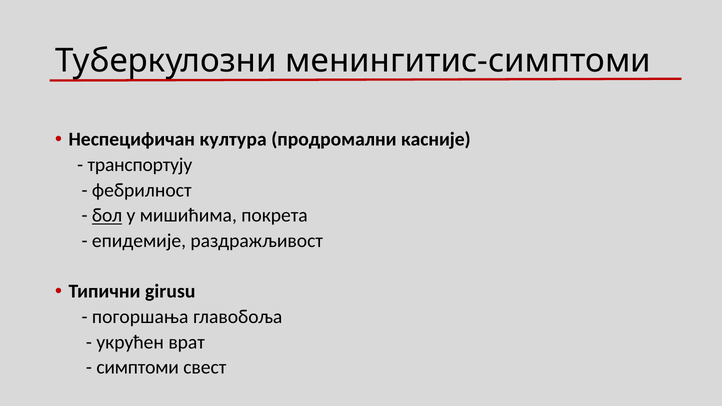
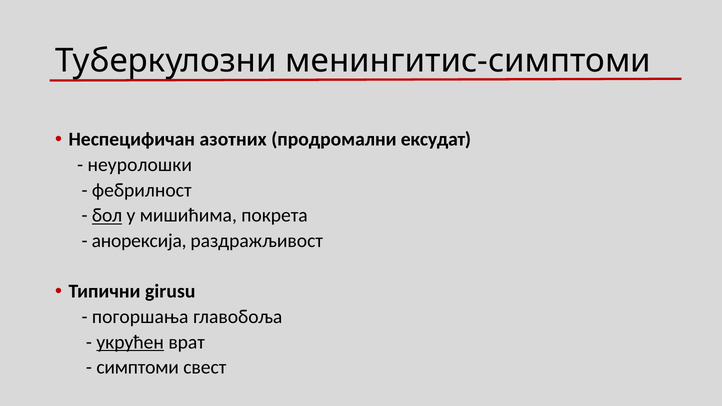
култура: култура -> азотних
касније: касније -> ексудат
транспортују: транспортују -> неуролошки
епидемије: епидемије -> анорексија
укрућен underline: none -> present
